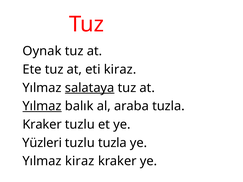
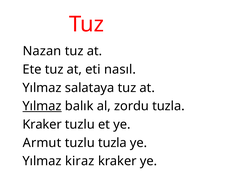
Oynak: Oynak -> Nazan
eti kiraz: kiraz -> nasıl
salataya underline: present -> none
araba: araba -> zordu
Yüzleri: Yüzleri -> Armut
